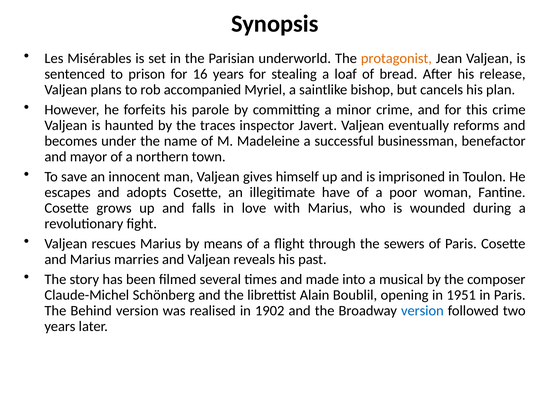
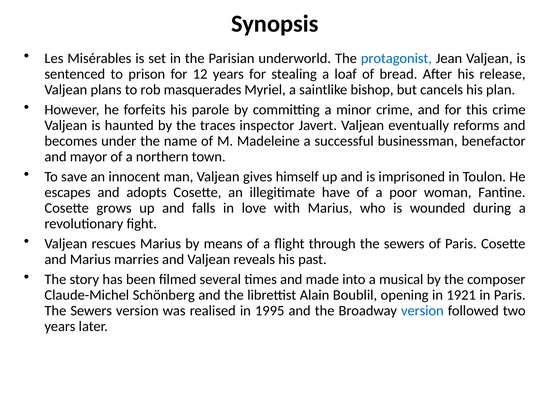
protagonist colour: orange -> blue
16: 16 -> 12
accompanied: accompanied -> masquerades
1951: 1951 -> 1921
Behind at (91, 311): Behind -> Sewers
1902: 1902 -> 1995
